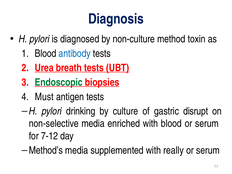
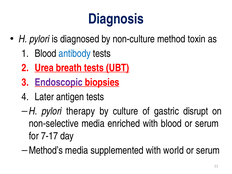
Endoscopic colour: green -> purple
Must: Must -> Later
drinking: drinking -> therapy
7-12: 7-12 -> 7-17
really: really -> world
